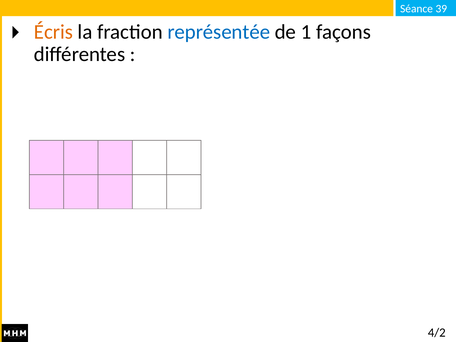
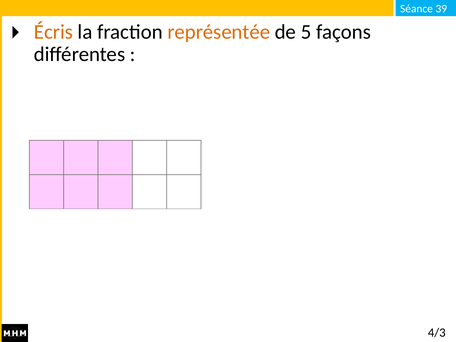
représentée colour: blue -> orange
1: 1 -> 5
4/2: 4/2 -> 4/3
